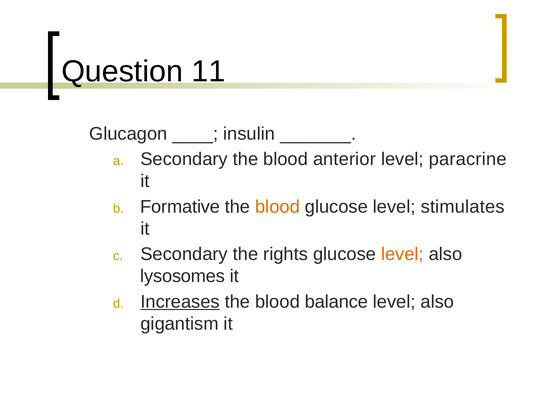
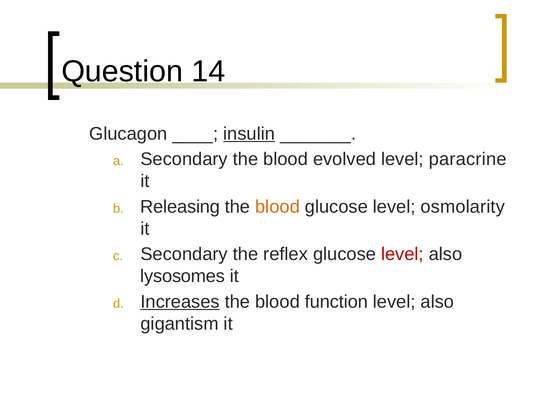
11: 11 -> 14
insulin underline: none -> present
anterior: anterior -> evolved
Formative: Formative -> Releasing
stimulates: stimulates -> osmolarity
rights: rights -> reflex
level at (402, 254) colour: orange -> red
balance: balance -> function
